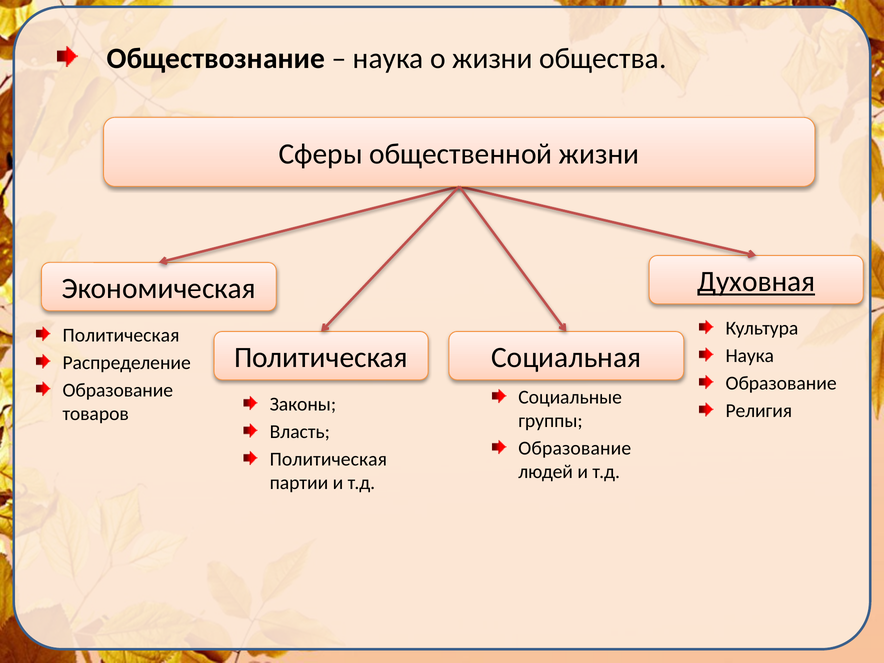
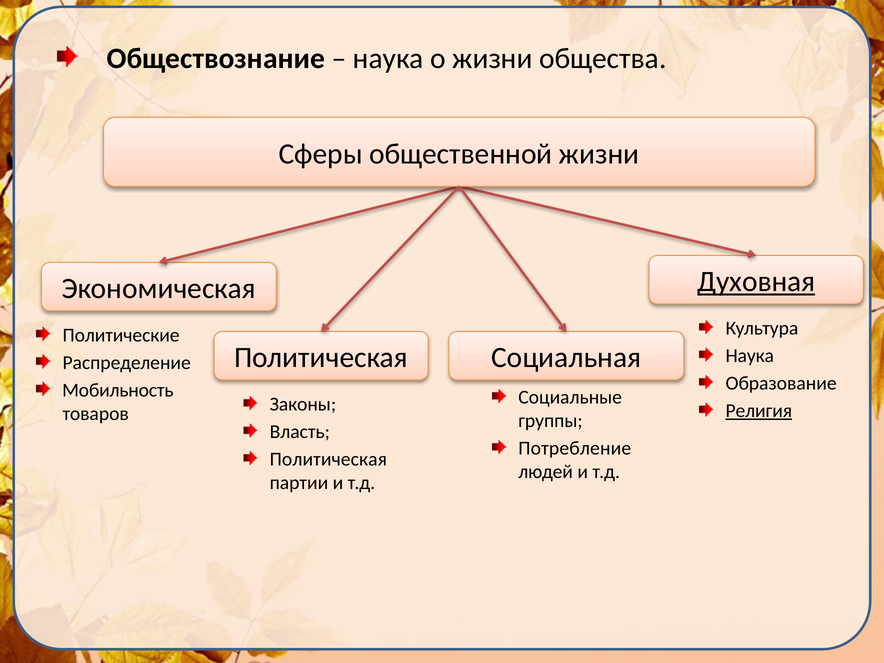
Политическая at (121, 335): Политическая -> Политические
Образование at (118, 390): Образование -> Мобильность
Религия underline: none -> present
Образование at (575, 448): Образование -> Потребление
